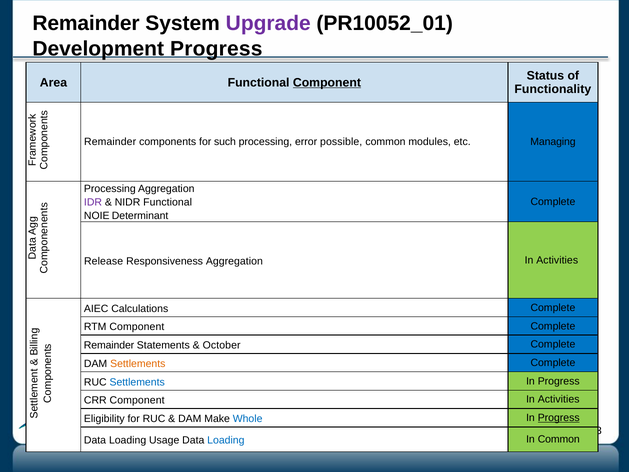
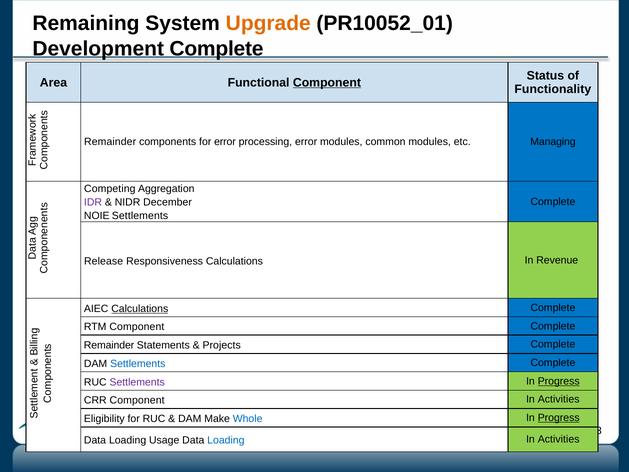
Remainder at (86, 24): Remainder -> Remaining
Upgrade colour: purple -> orange
Development Progress: Progress -> Complete
for such: such -> error
error possible: possible -> modules
Processing at (110, 189): Processing -> Competing
NIDR Functional: Functional -> December
NOIE Determinant: Determinant -> Settlements
Responsiveness Aggregation: Aggregation -> Calculations
Activities at (557, 260): Activities -> Revenue
Calculations at (140, 308) underline: none -> present
October: October -> Projects
Settlements at (138, 364) colour: orange -> blue
Settlements at (137, 382) colour: blue -> purple
Progress at (559, 381) underline: none -> present
Common at (559, 439): Common -> Activities
